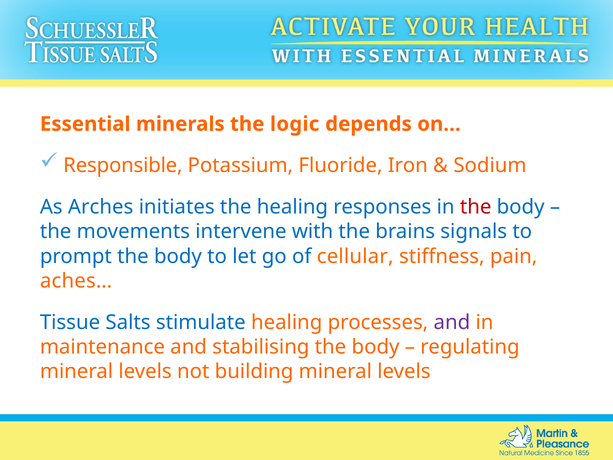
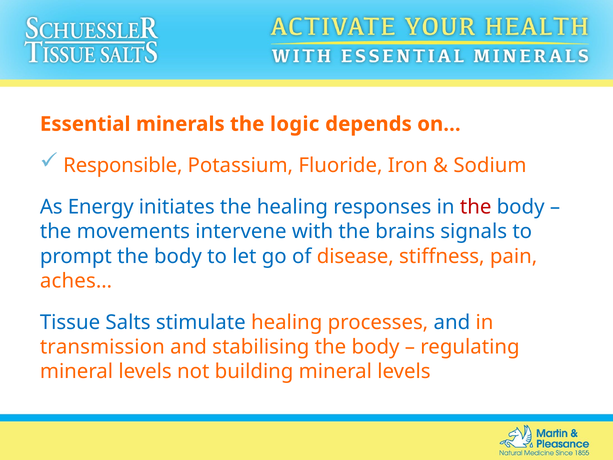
Arches: Arches -> Energy
cellular: cellular -> disease
and at (452, 322) colour: purple -> blue
maintenance: maintenance -> transmission
